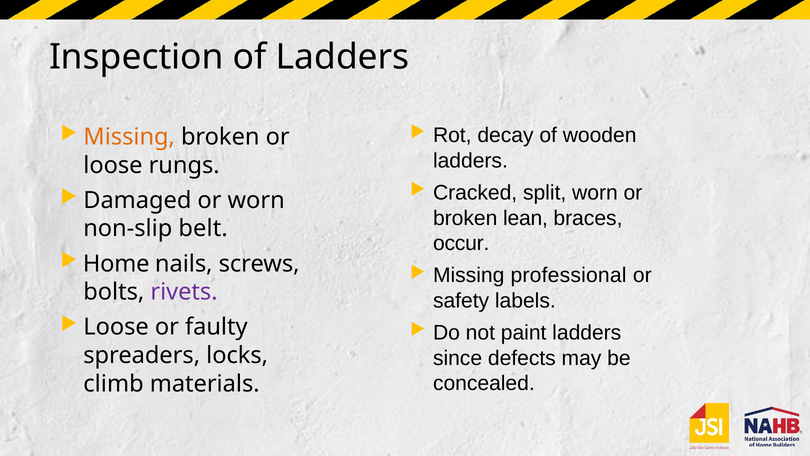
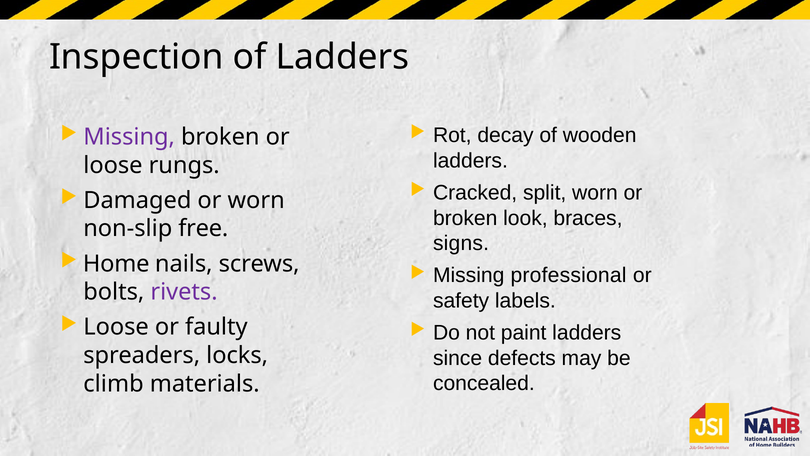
Missing at (129, 137) colour: orange -> purple
lean: lean -> look
belt: belt -> free
occur: occur -> signs
